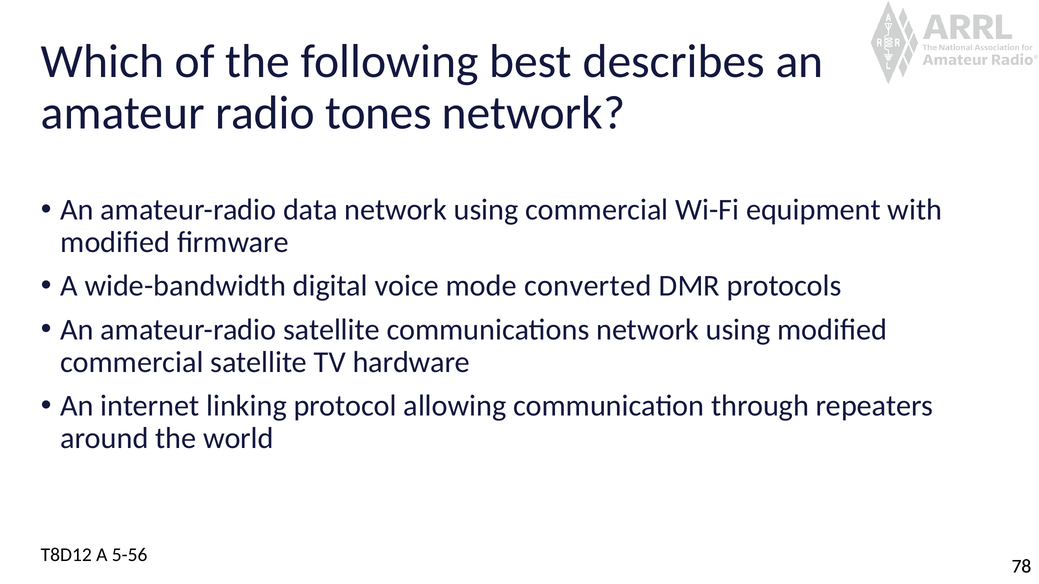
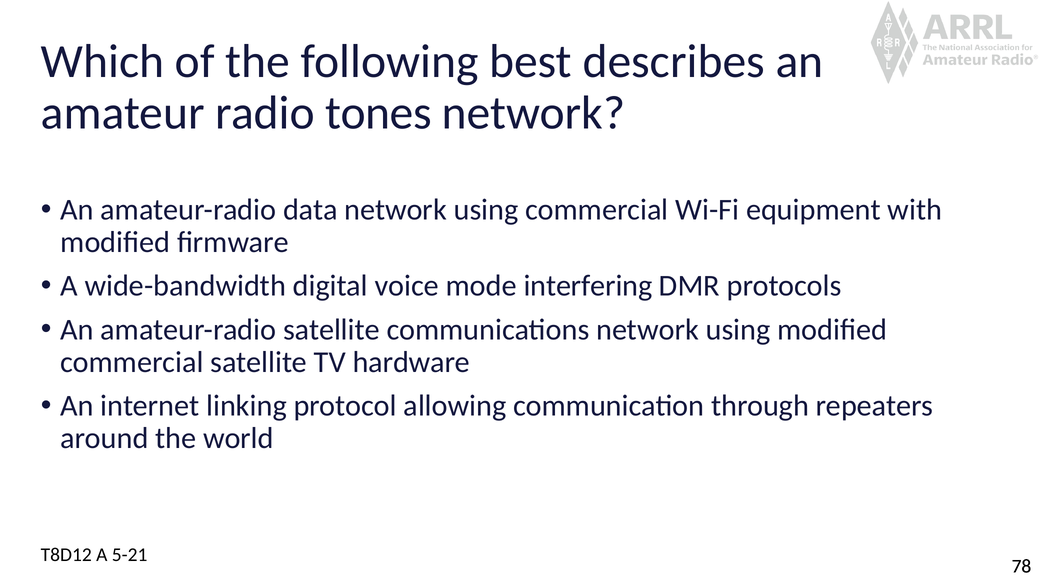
converted: converted -> interfering
5-56: 5-56 -> 5-21
